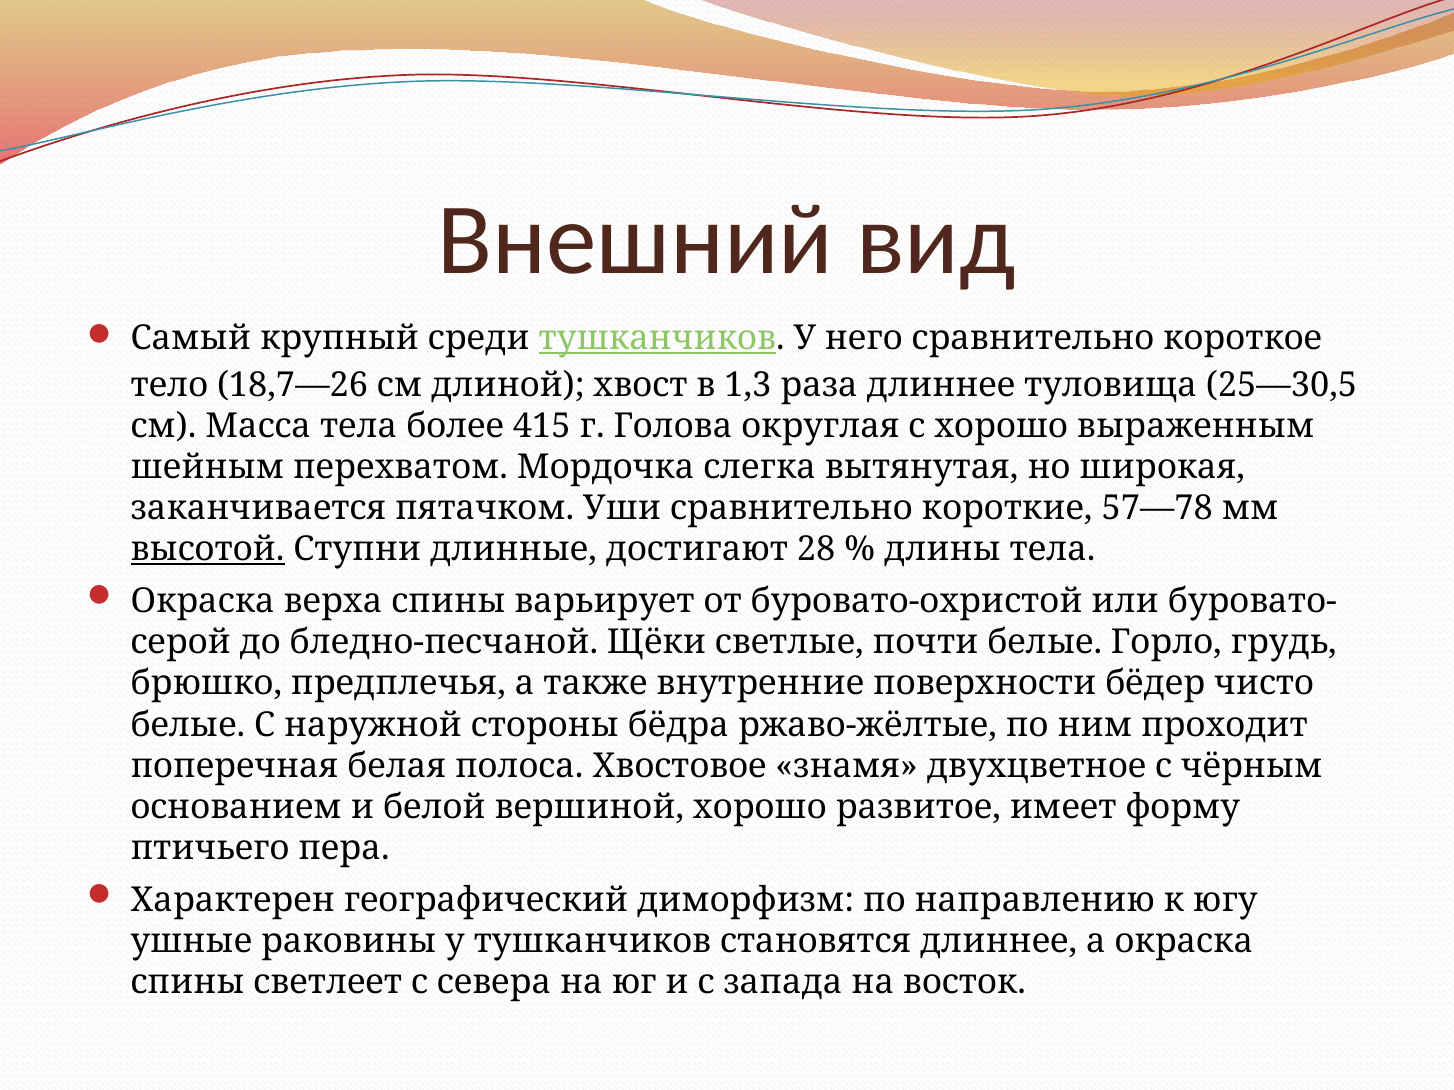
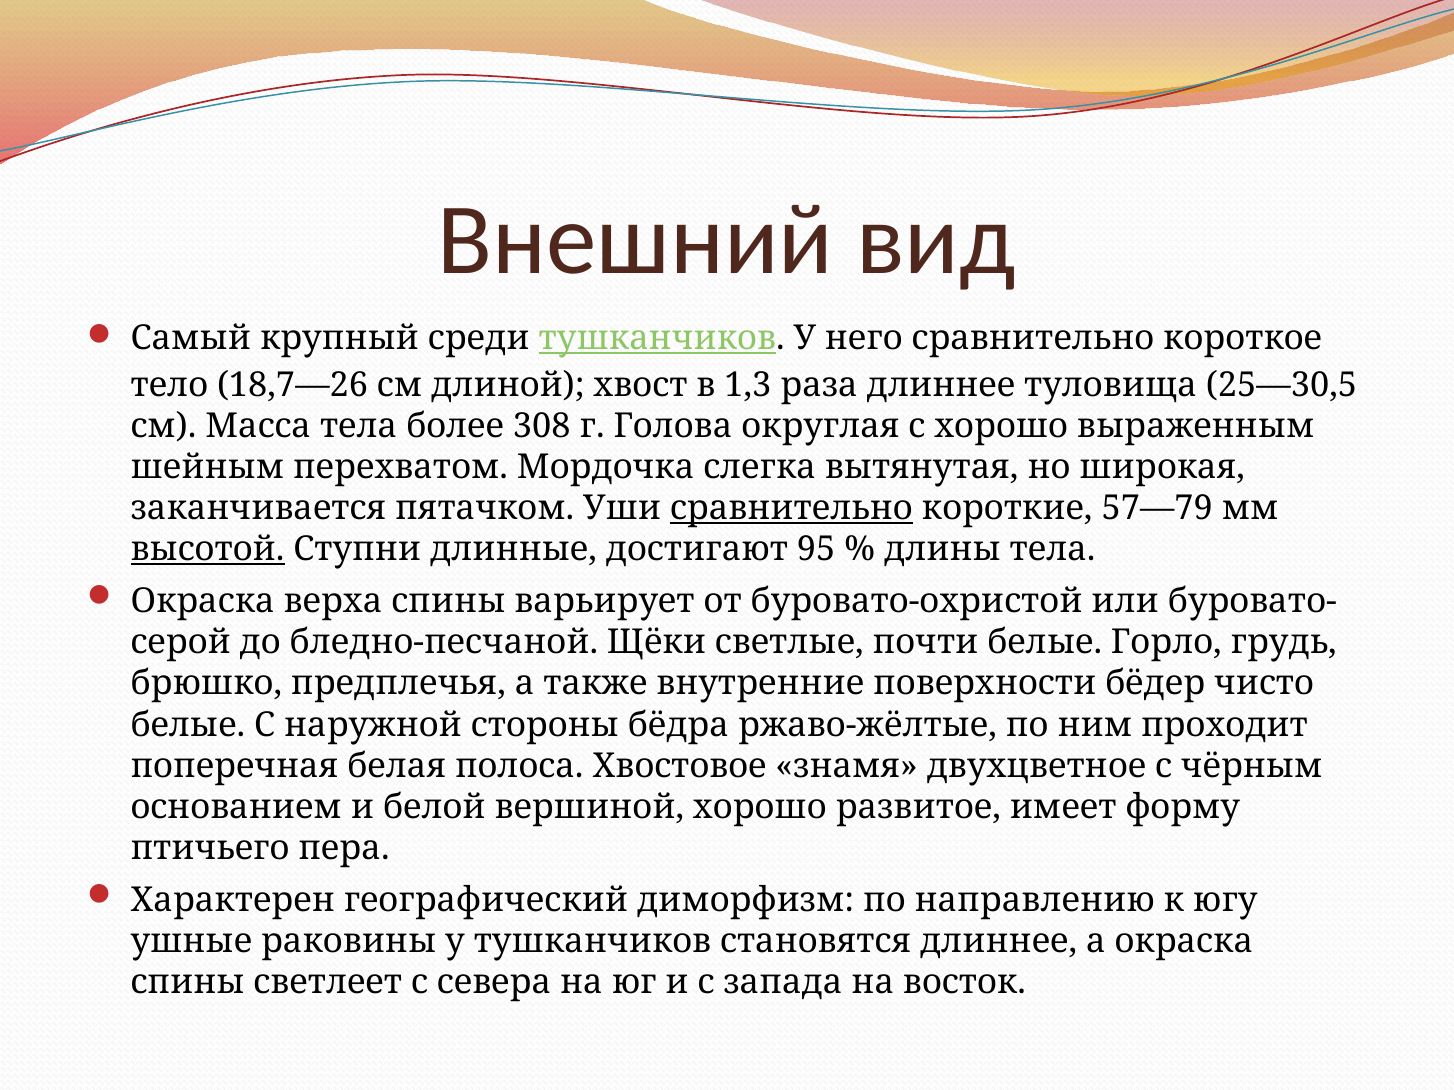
415: 415 -> 308
сравнительно at (791, 509) underline: none -> present
57—78: 57—78 -> 57—79
28: 28 -> 95
